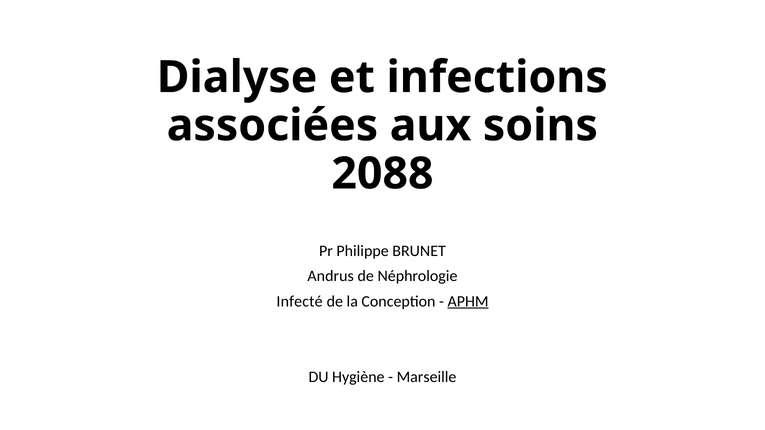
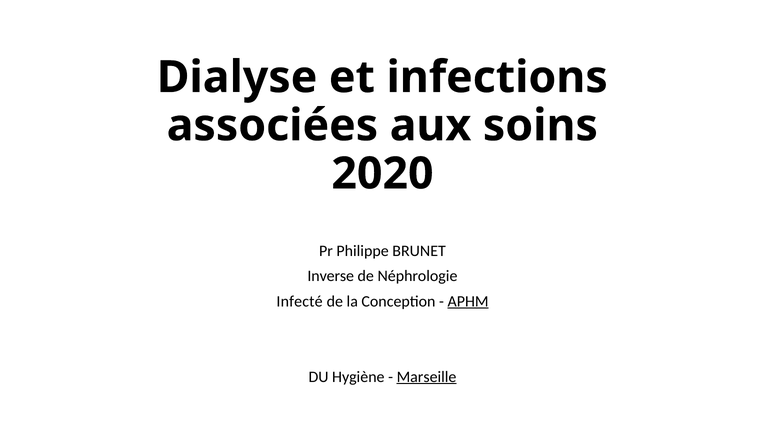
2088: 2088 -> 2020
Andrus: Andrus -> Inverse
Marseille underline: none -> present
